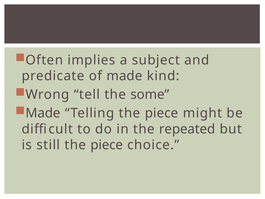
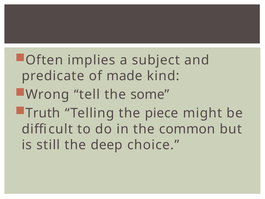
Made at (43, 113): Made -> Truth
repeated: repeated -> common
still the piece: piece -> deep
